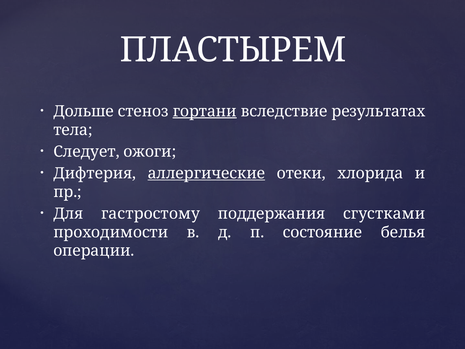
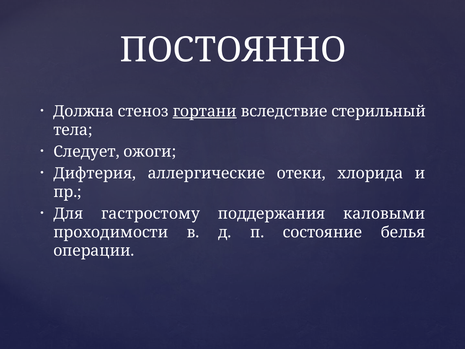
ПЛАСТЫРЕМ: ПЛАСТЫРЕМ -> ПОСТОЯННО
Дольше: Дольше -> Должна
результатах: результатах -> стерильный
аллергические underline: present -> none
сгустками: сгустками -> каловыми
